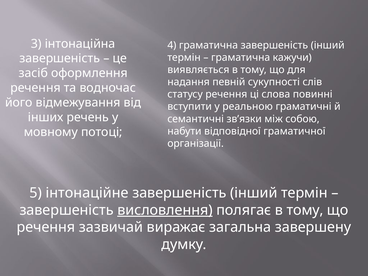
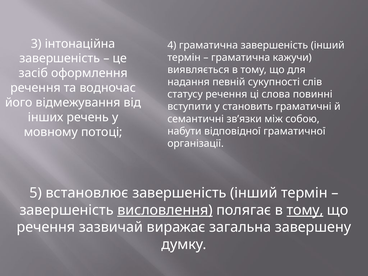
реальною: реальною -> становить
інтонаційне: інтонаційне -> встановлює
тому at (305, 210) underline: none -> present
